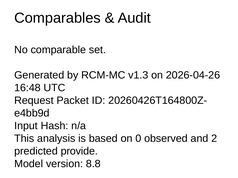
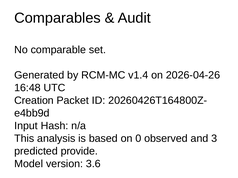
v1.3: v1.3 -> v1.4
Request: Request -> Creation
2: 2 -> 3
8.8: 8.8 -> 3.6
